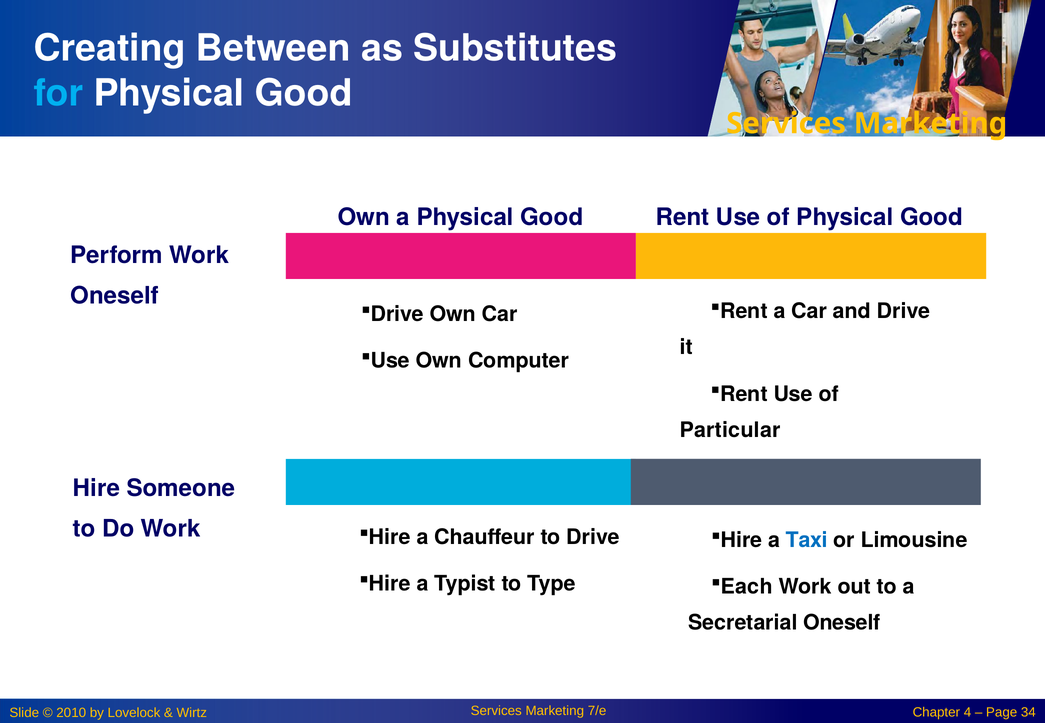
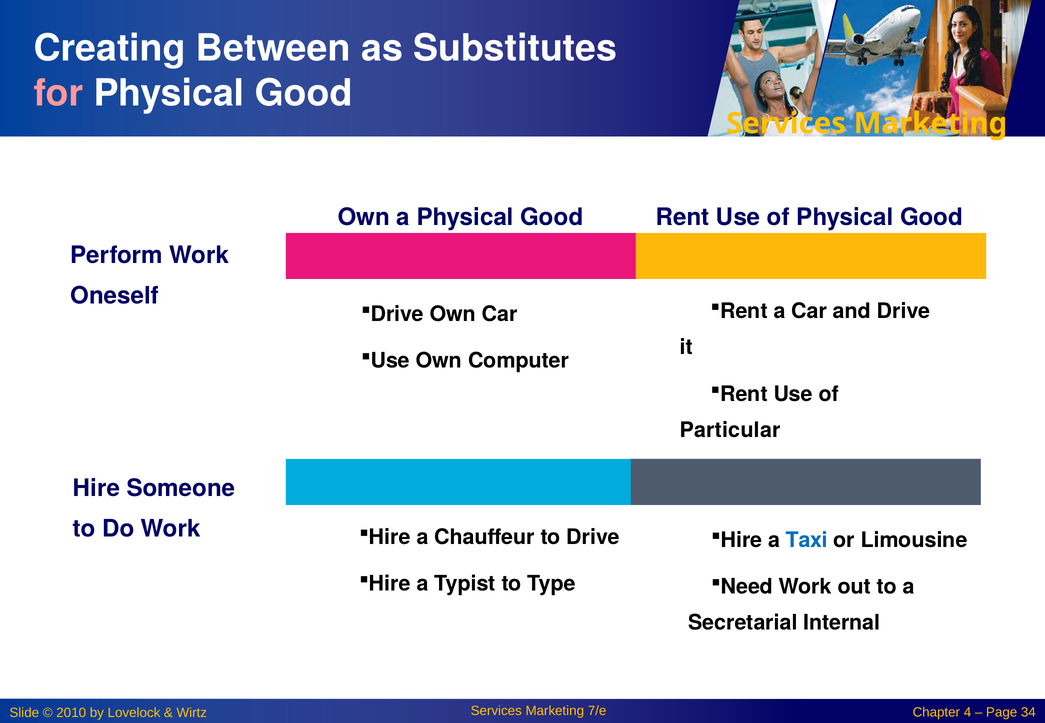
for colour: light blue -> pink
Each: Each -> Need
Secretarial Oneself: Oneself -> Internal
